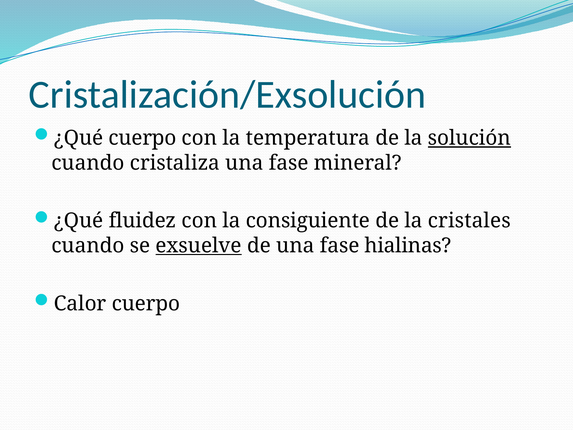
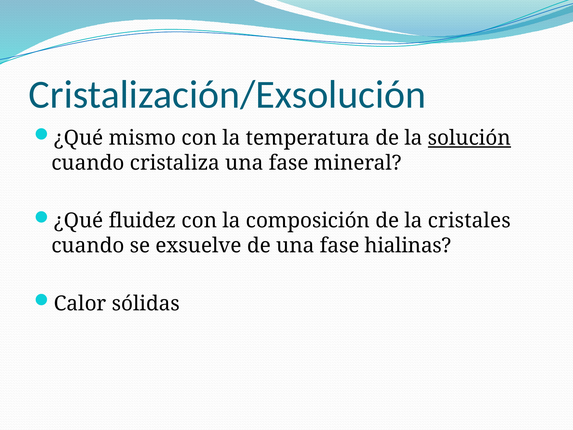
¿Qué cuerpo: cuerpo -> mismo
consiguiente: consiguiente -> composición
exsuelve underline: present -> none
Calor cuerpo: cuerpo -> sólidas
